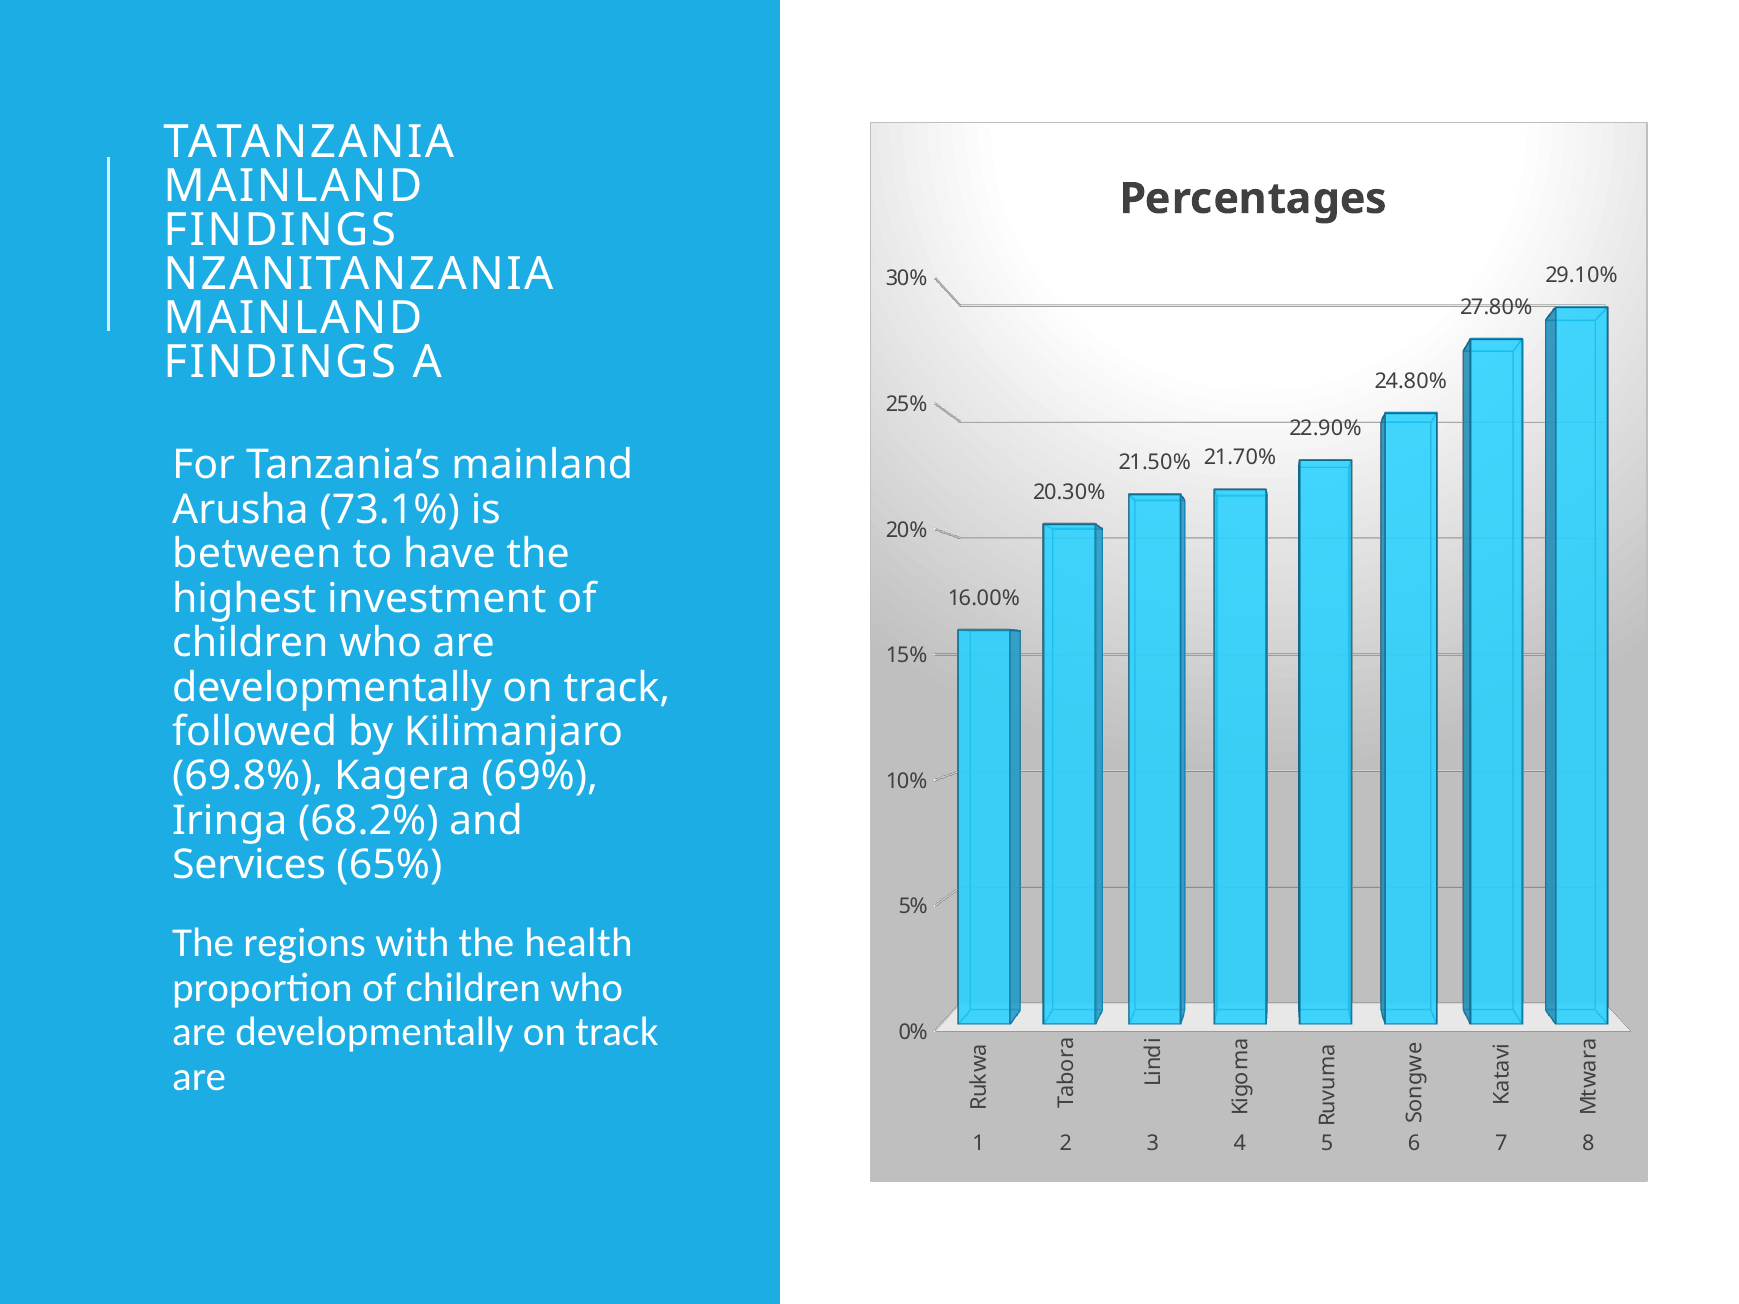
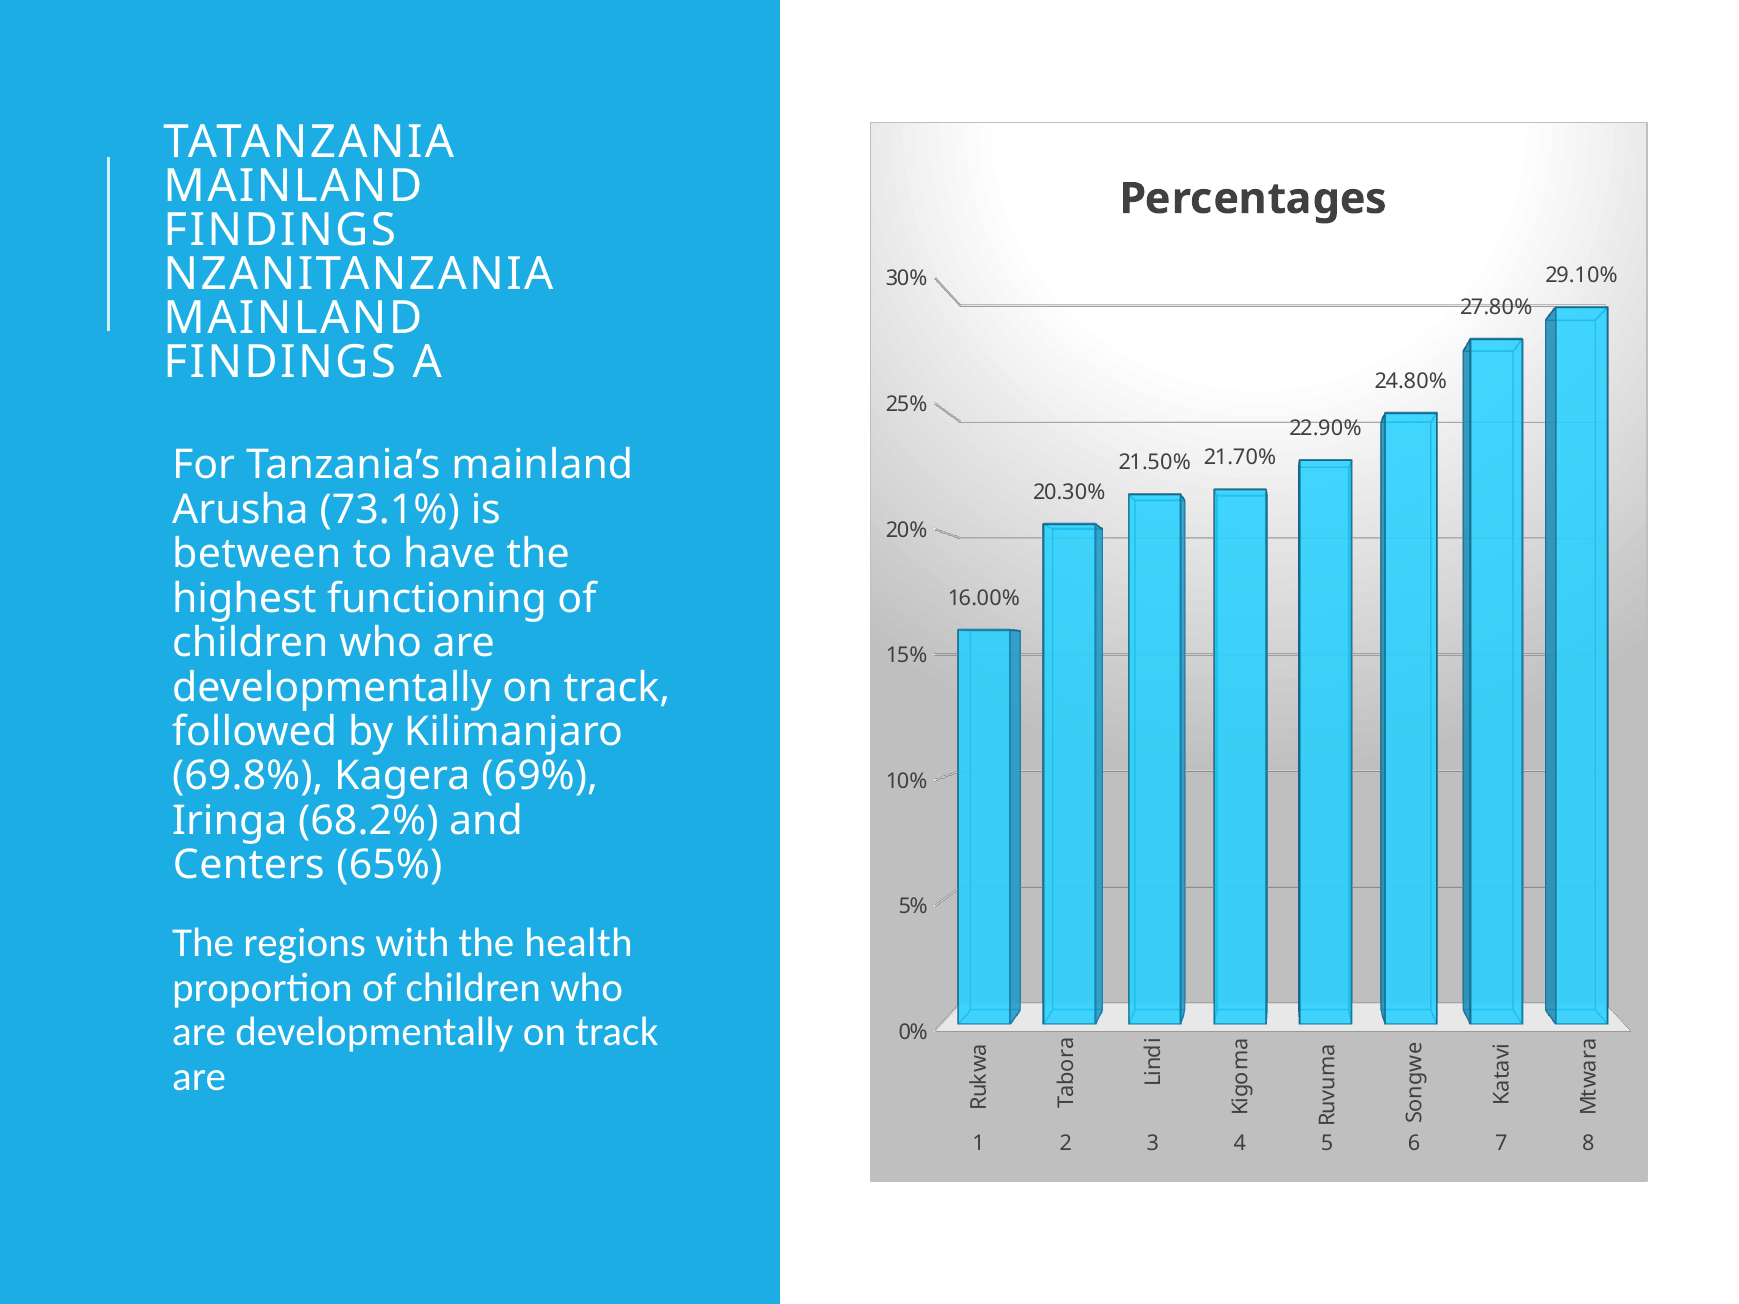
investment: investment -> functioning
Services: Services -> Centers
